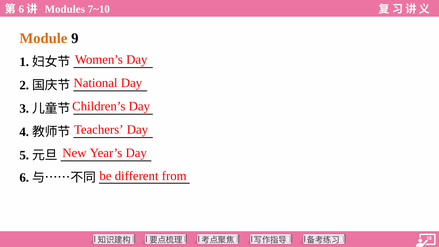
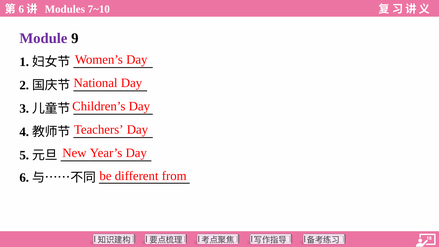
Module colour: orange -> purple
